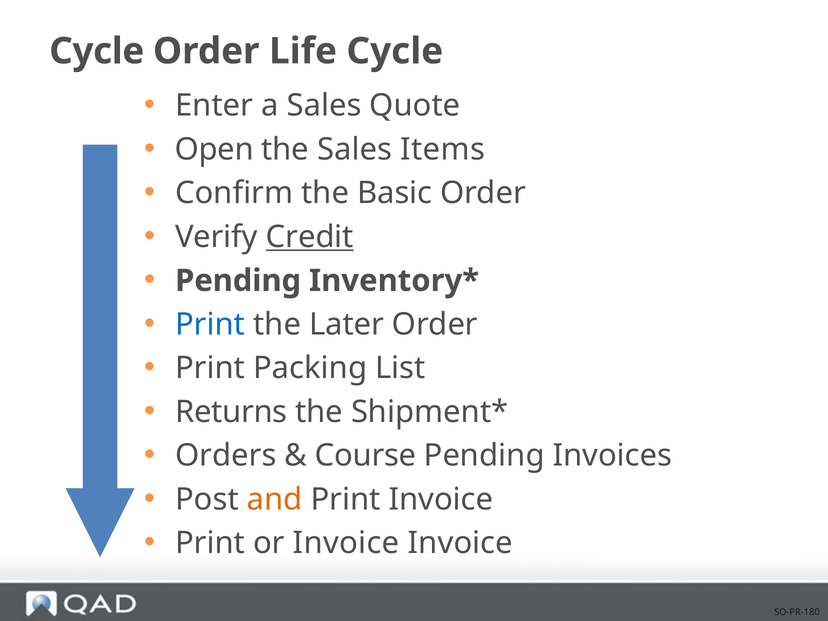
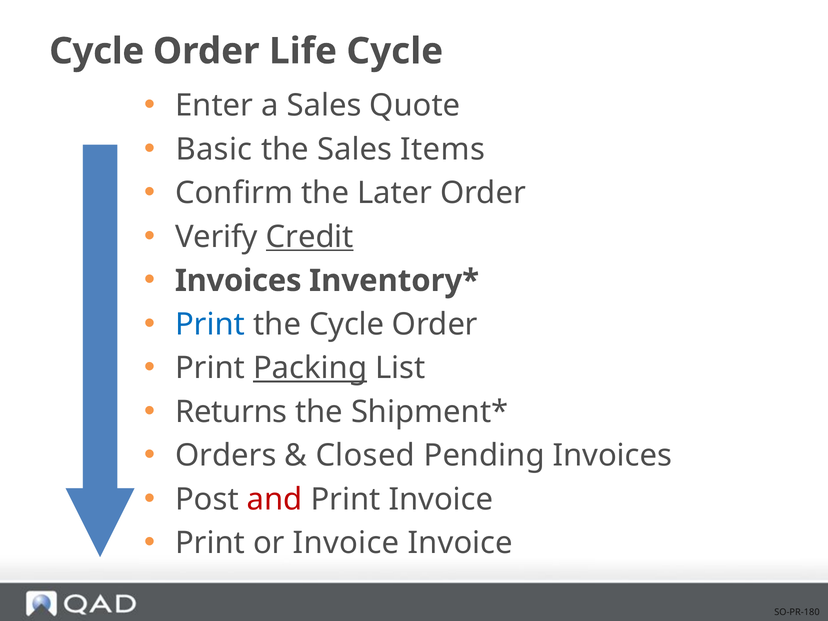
Open: Open -> Basic
Basic: Basic -> Later
Pending at (238, 281): Pending -> Invoices
the Later: Later -> Cycle
Packing underline: none -> present
Course: Course -> Closed
and colour: orange -> red
